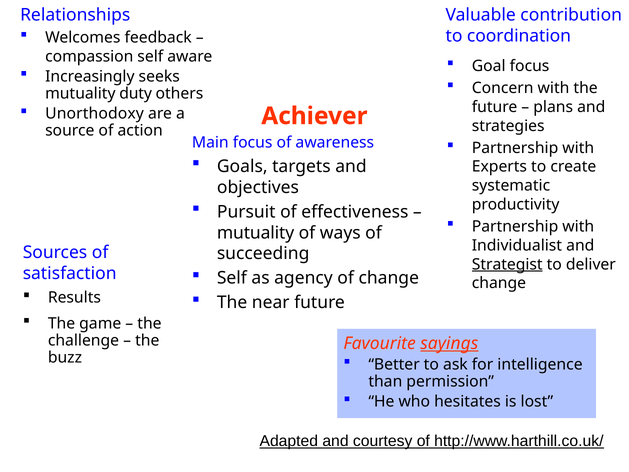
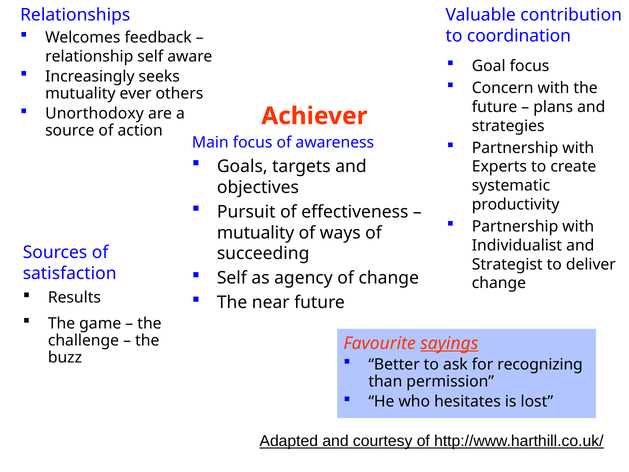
compassion: compassion -> relationship
duty: duty -> ever
Strategist underline: present -> none
intelligence: intelligence -> recognizing
